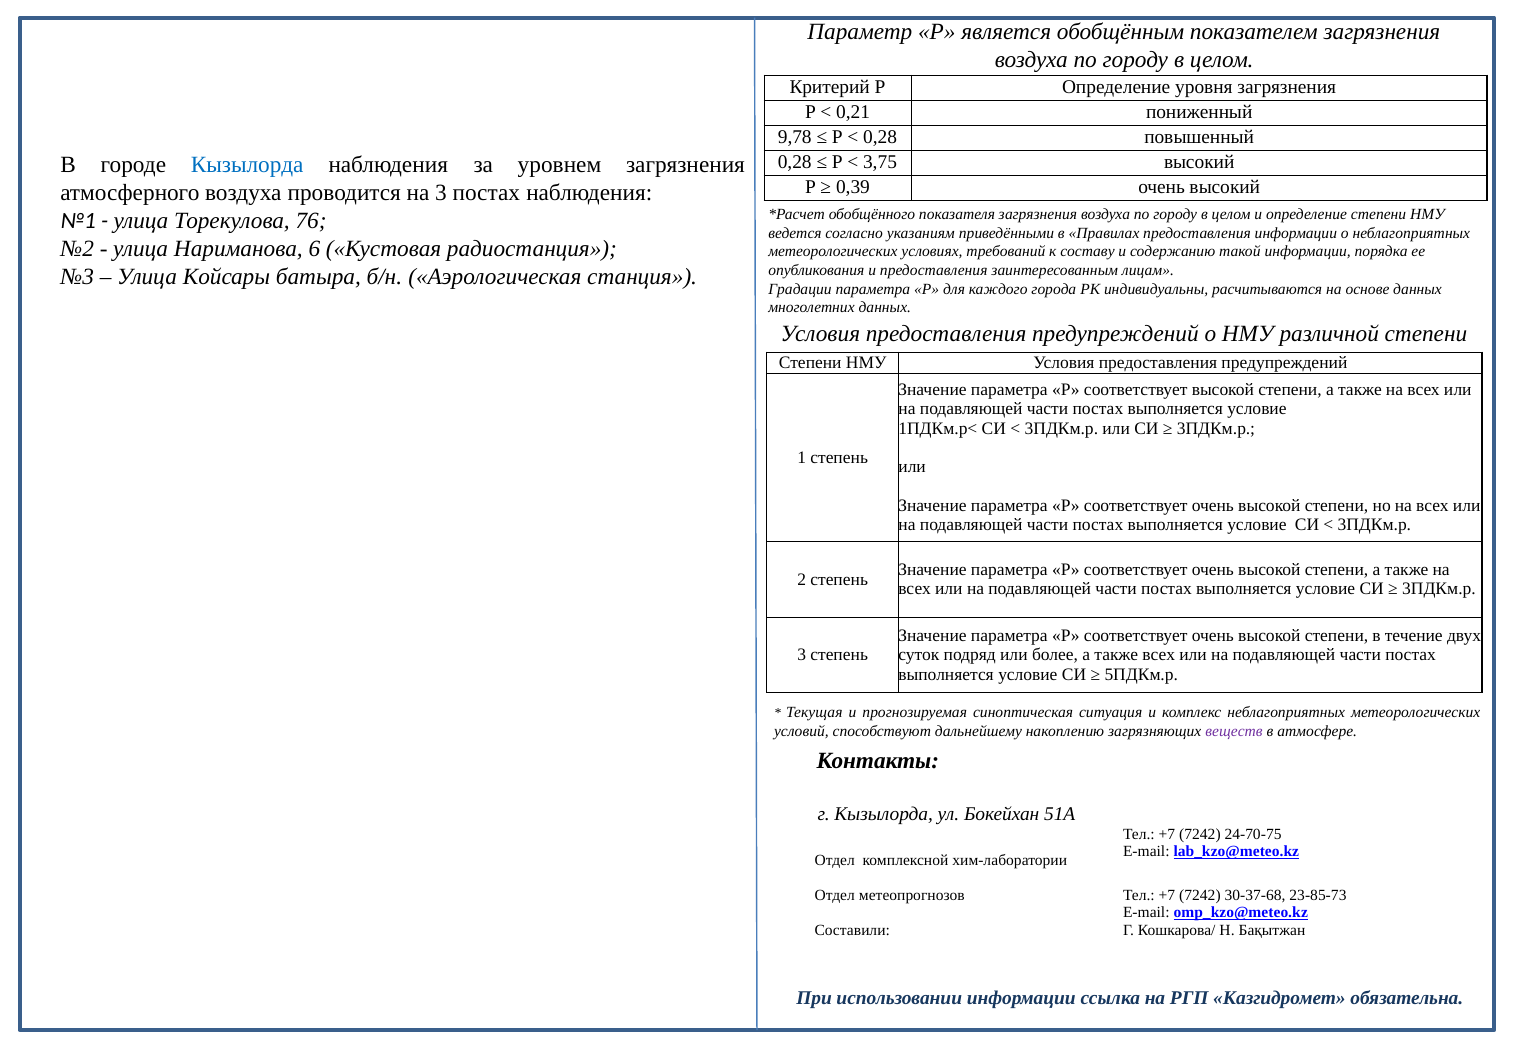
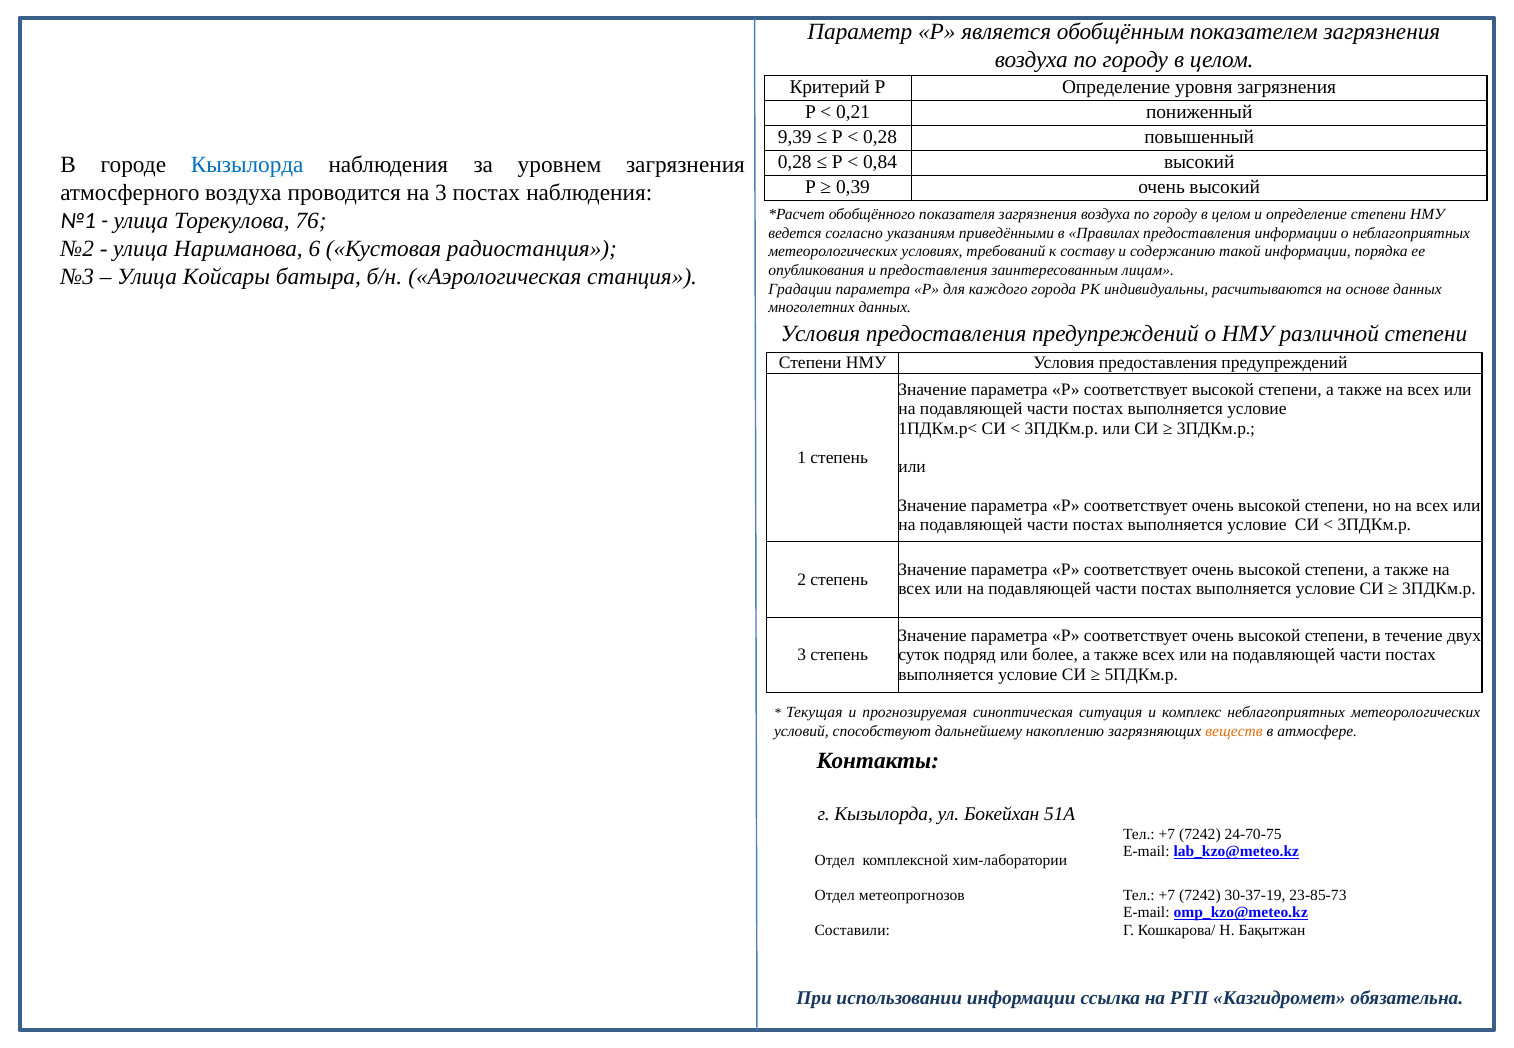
9,78: 9,78 -> 9,39
3,75: 3,75 -> 0,84
веществ colour: purple -> orange
30-37-68: 30-37-68 -> 30-37-19
